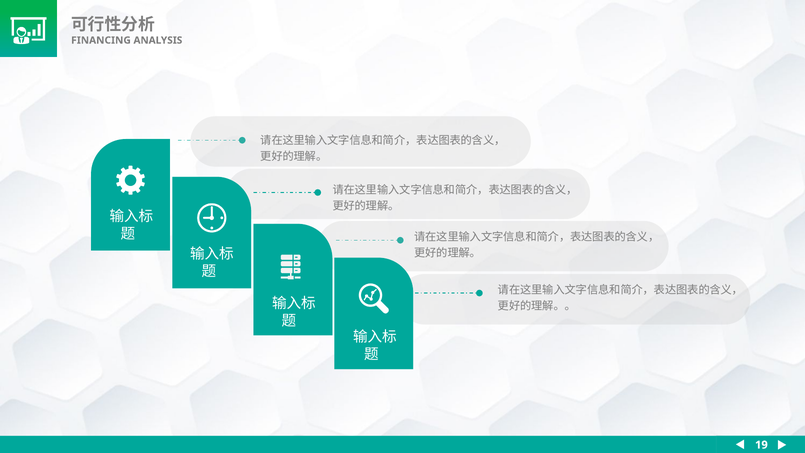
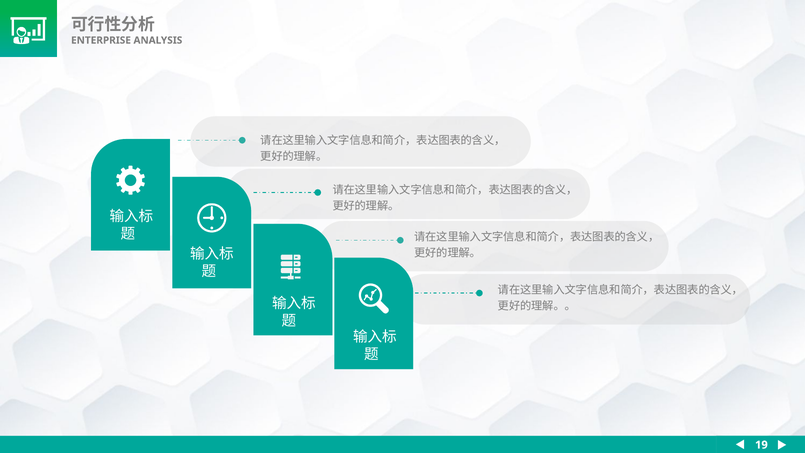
FINANCING: FINANCING -> ENTERPRISE
